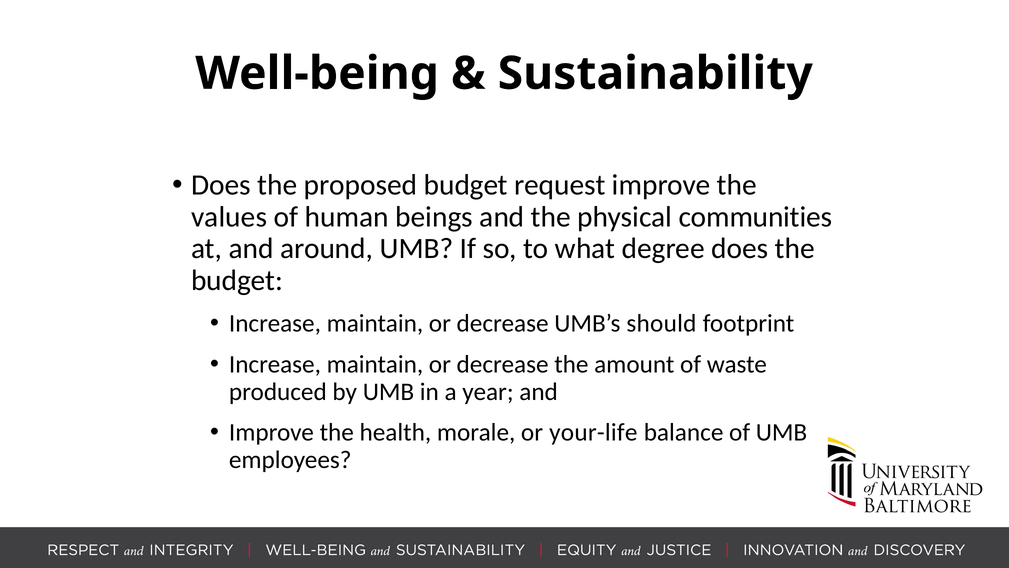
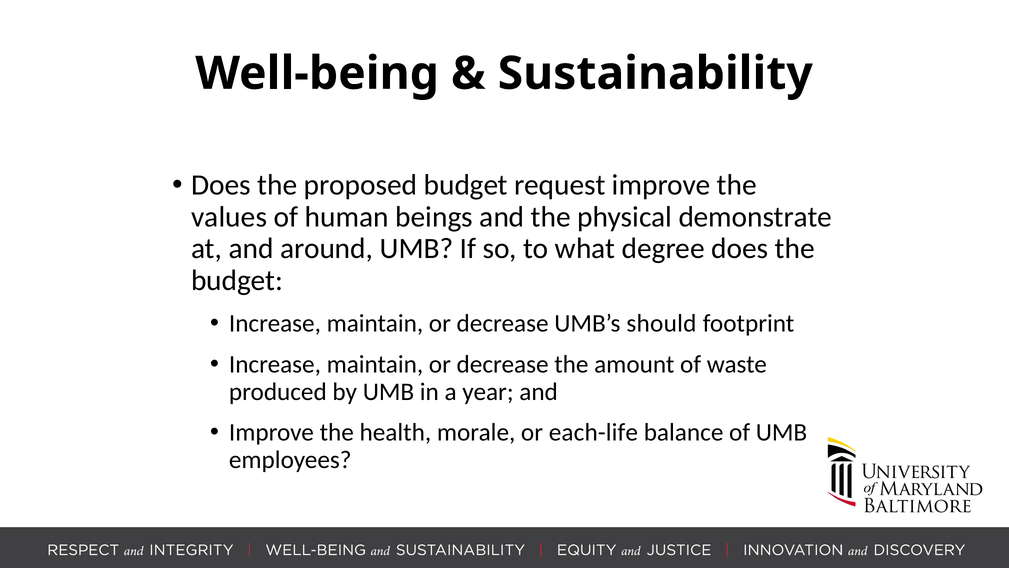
communities: communities -> demonstrate
your-life: your-life -> each-life
